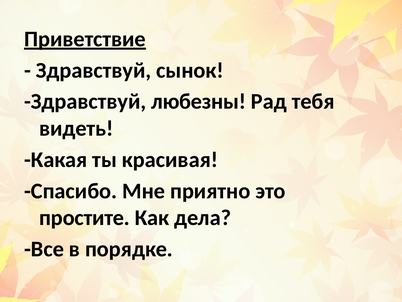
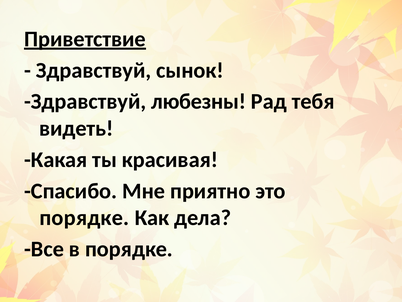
простите at (85, 217): простите -> порядке
